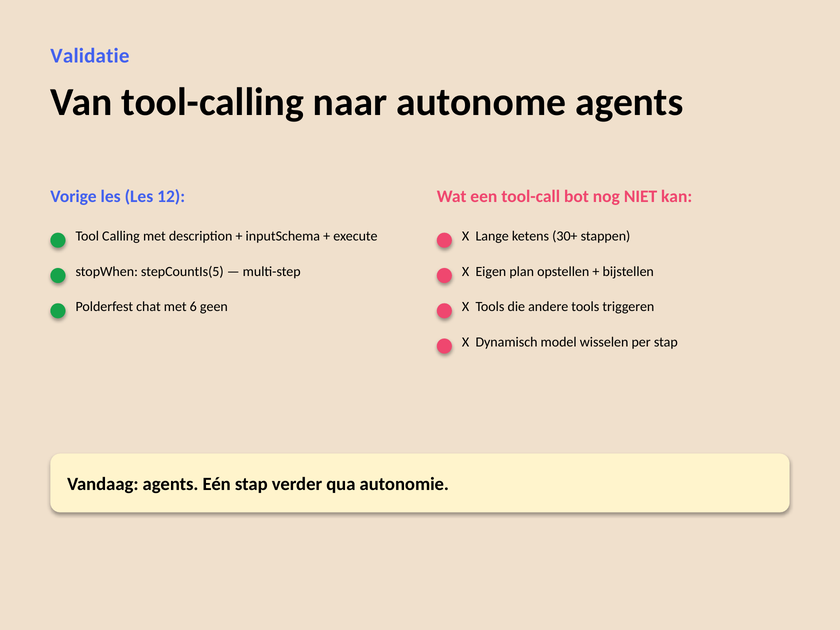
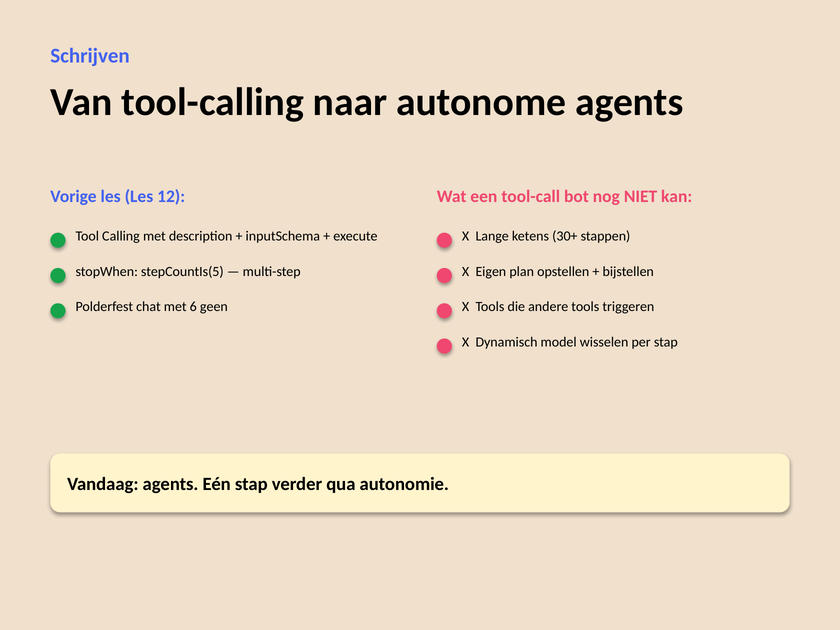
Validatie: Validatie -> Schrijven
